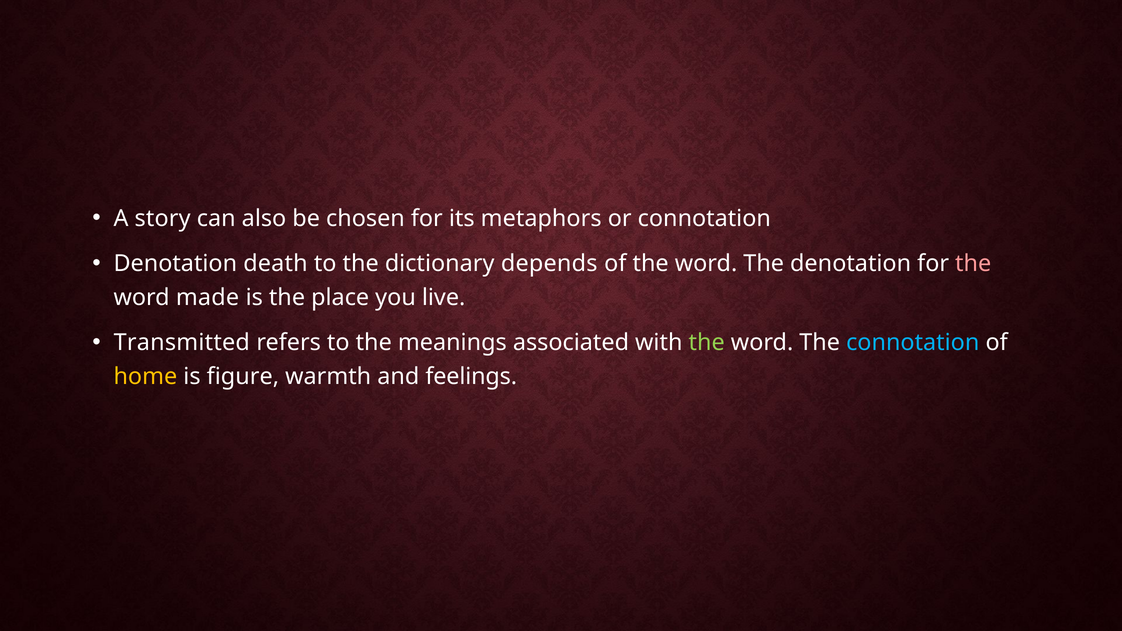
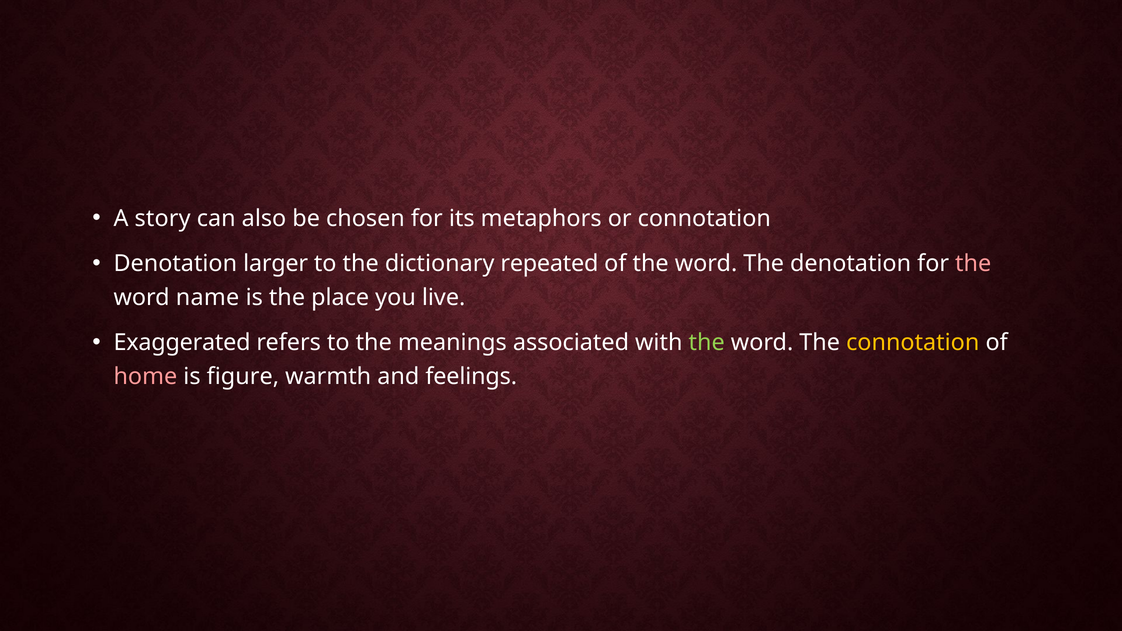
death: death -> larger
depends: depends -> repeated
made: made -> name
Transmitted: Transmitted -> Exaggerated
connotation at (913, 343) colour: light blue -> yellow
home colour: yellow -> pink
